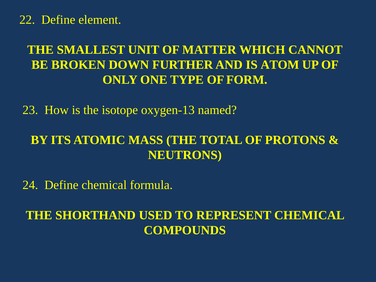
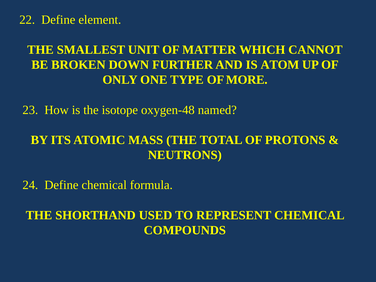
FORM: FORM -> MORE
oxygen-13: oxygen-13 -> oxygen-48
